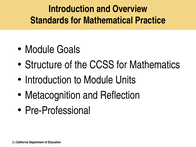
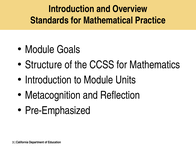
Pre-Professional: Pre-Professional -> Pre-Emphasized
